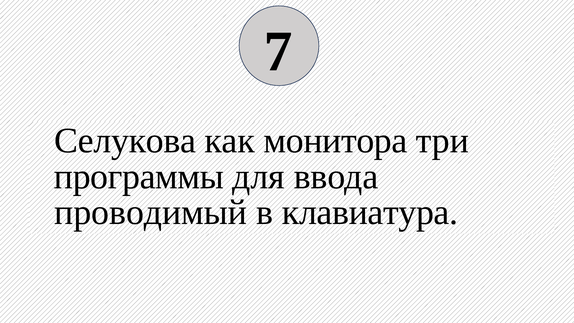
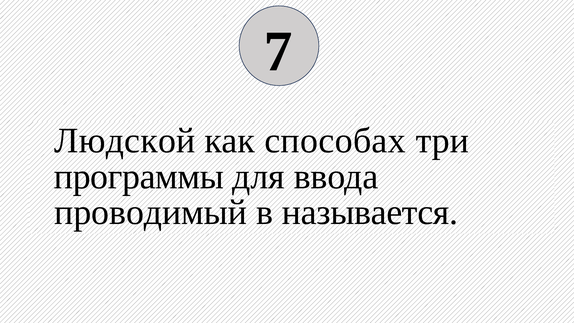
Селукова: Селукова -> Людской
монитора: монитора -> способах
клавиатура: клавиатура -> называется
